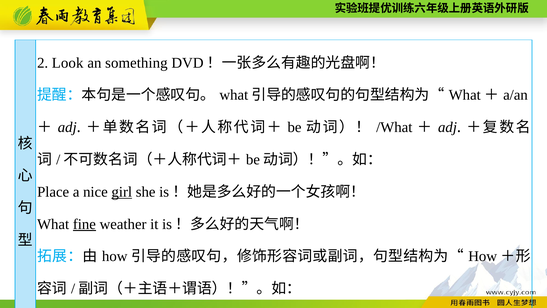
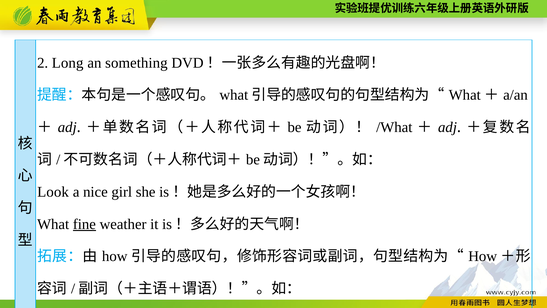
Look: Look -> Long
Place: Place -> Look
girl underline: present -> none
